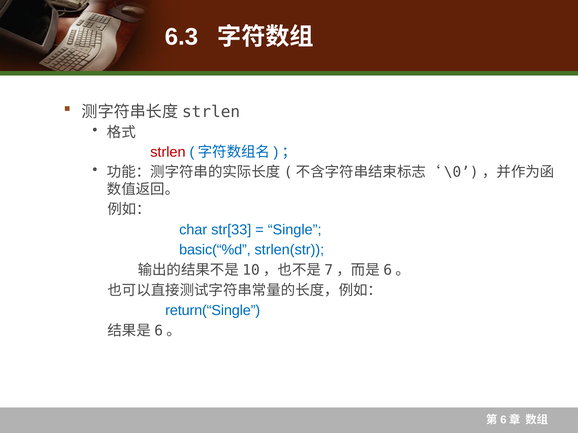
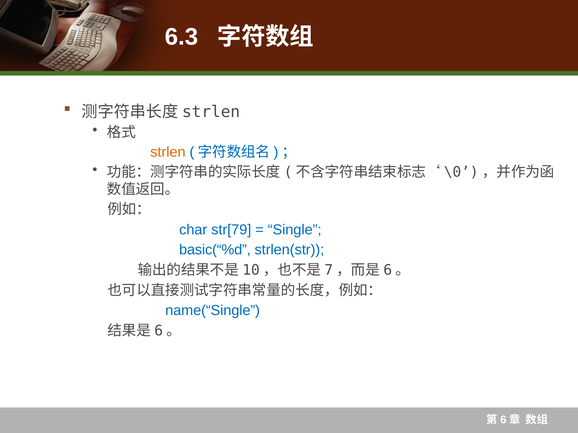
strlen colour: red -> orange
str[33: str[33 -> str[79
return(“Single: return(“Single -> name(“Single
